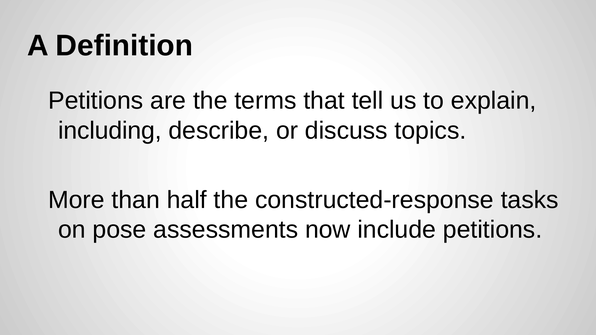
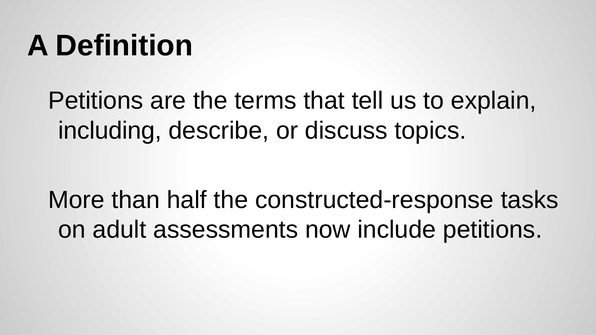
pose: pose -> adult
